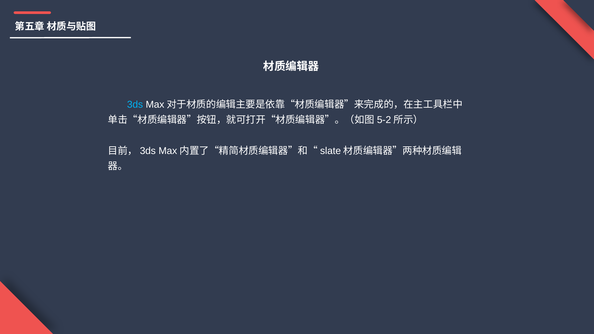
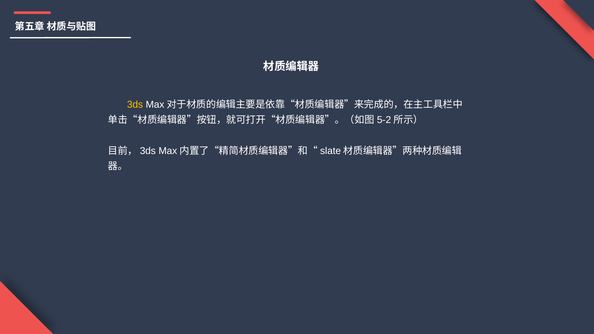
3ds colour: light blue -> yellow
